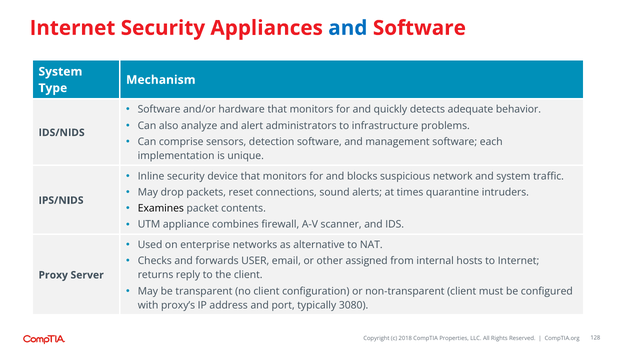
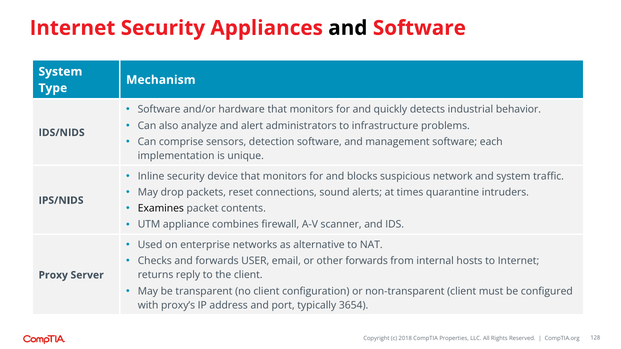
and at (348, 28) colour: blue -> black
adequate: adequate -> industrial
other assigned: assigned -> forwards
3080: 3080 -> 3654
